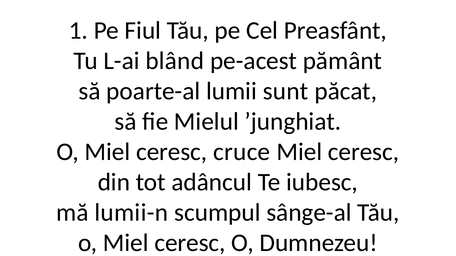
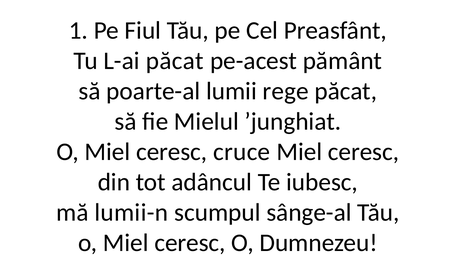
L-ai blând: blând -> păcat
sunt: sunt -> rege
